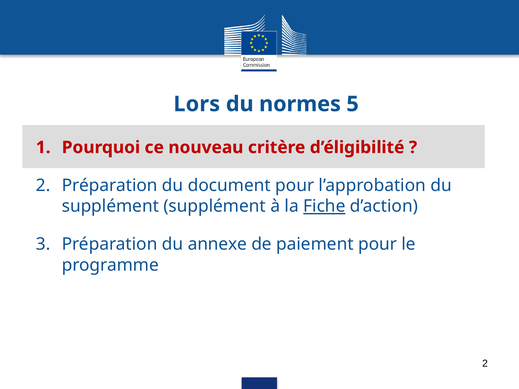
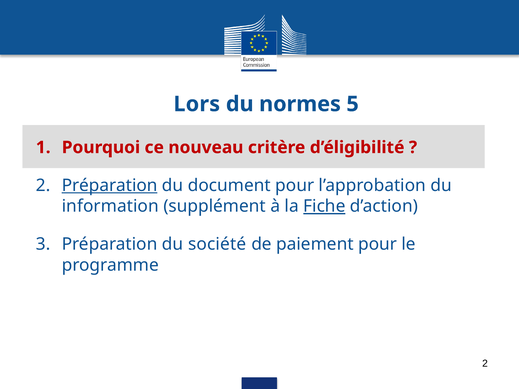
Préparation at (110, 186) underline: none -> present
supplément at (110, 206): supplément -> information
annexe: annexe -> société
